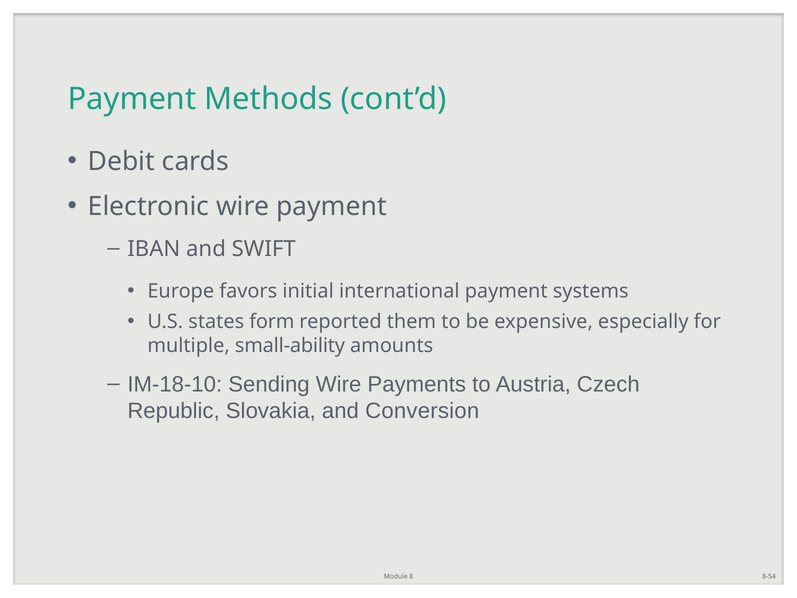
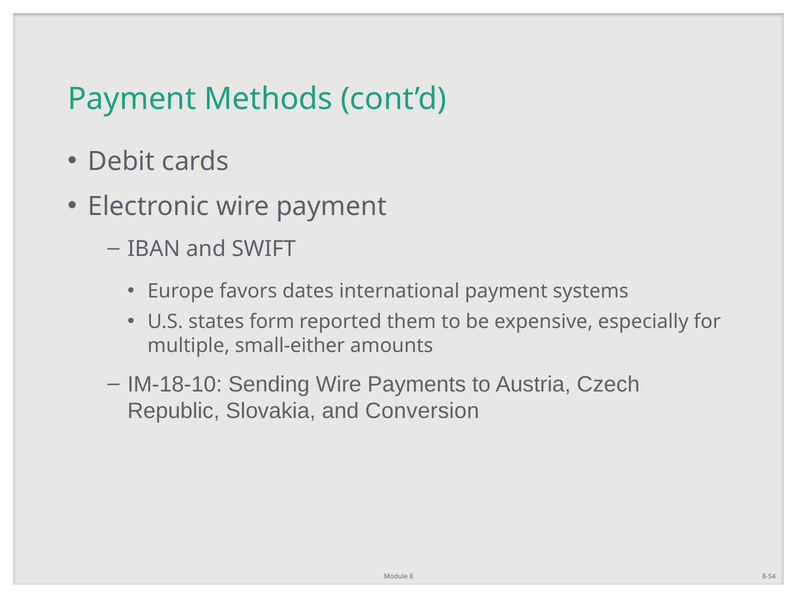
initial: initial -> dates
small-ability: small-ability -> small-either
